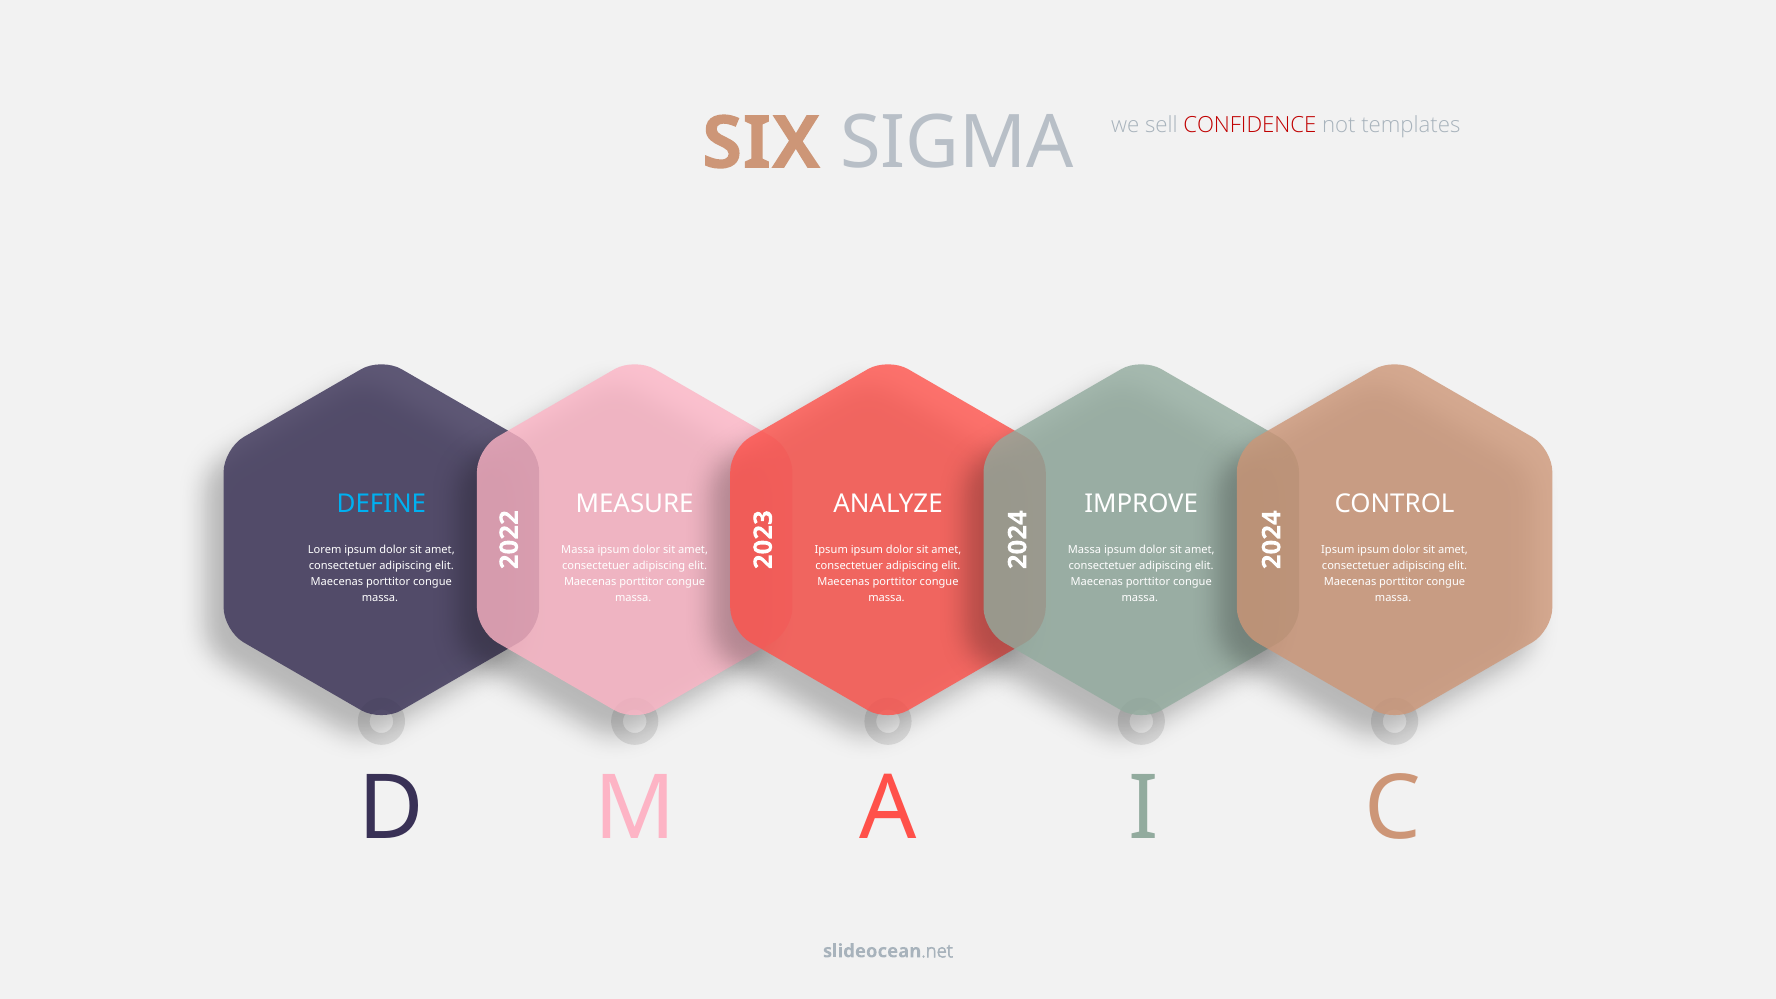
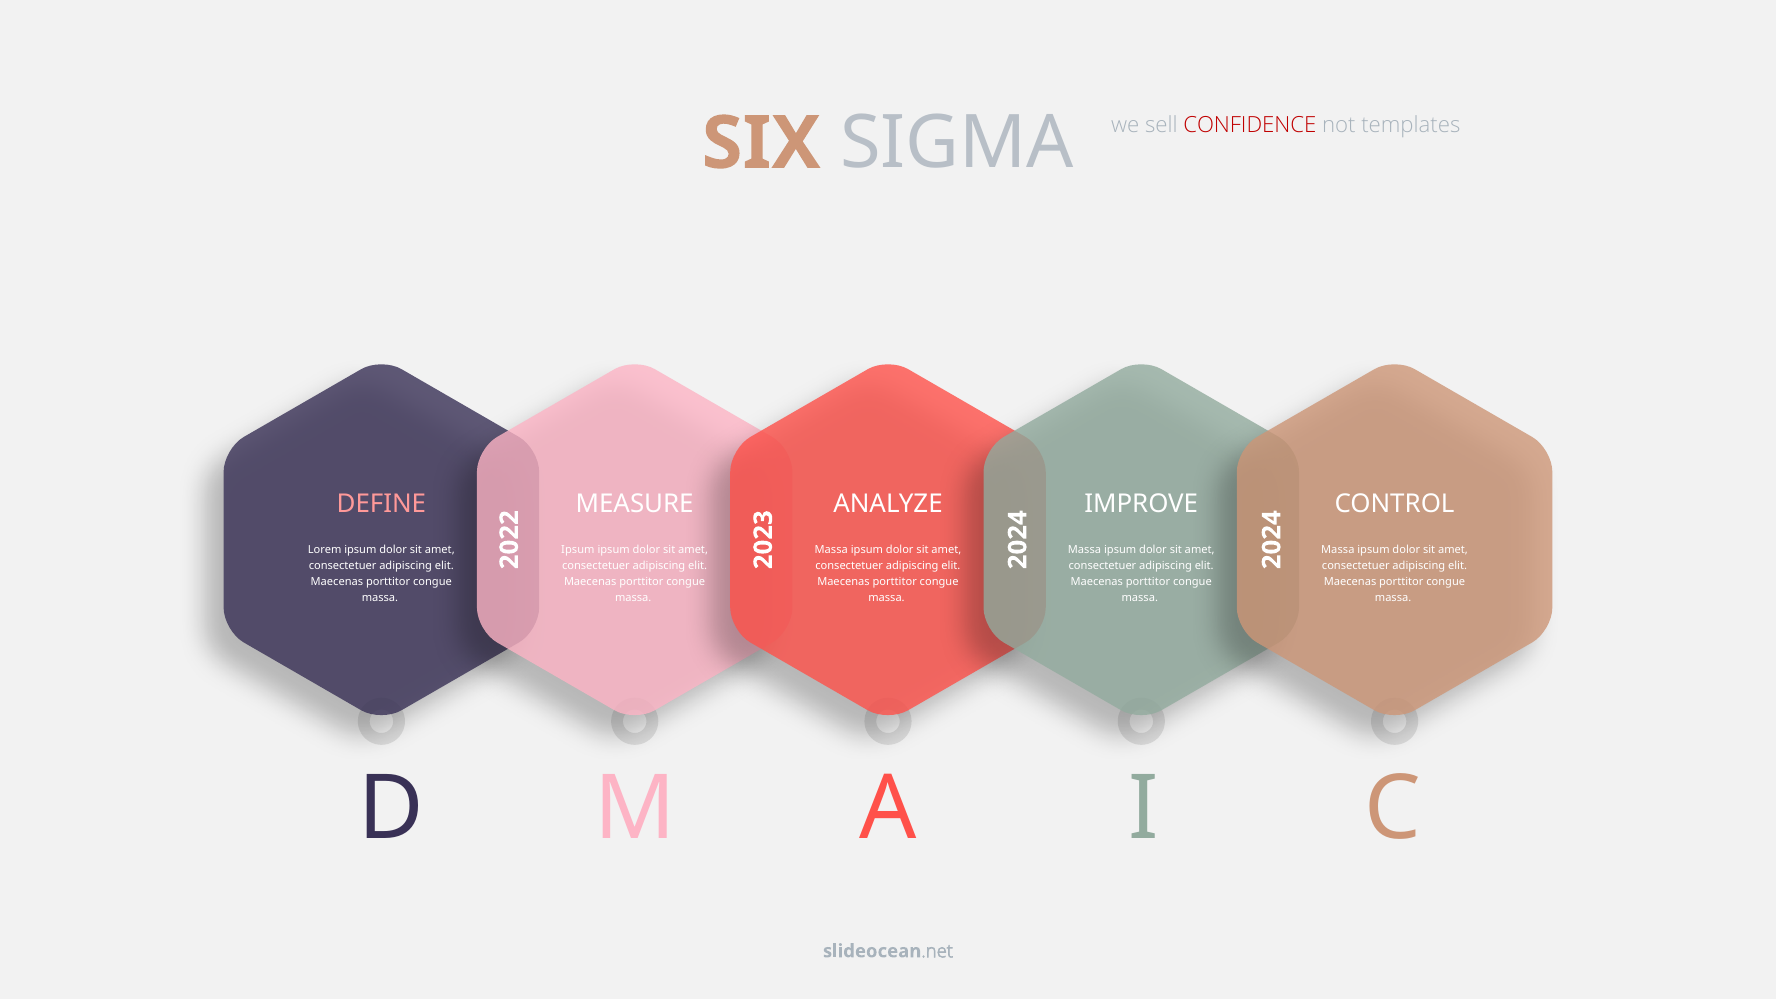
DEFINE colour: light blue -> pink
Massa at (578, 549): Massa -> Ipsum
Ipsum at (831, 549): Ipsum -> Massa
Ipsum at (1338, 549): Ipsum -> Massa
